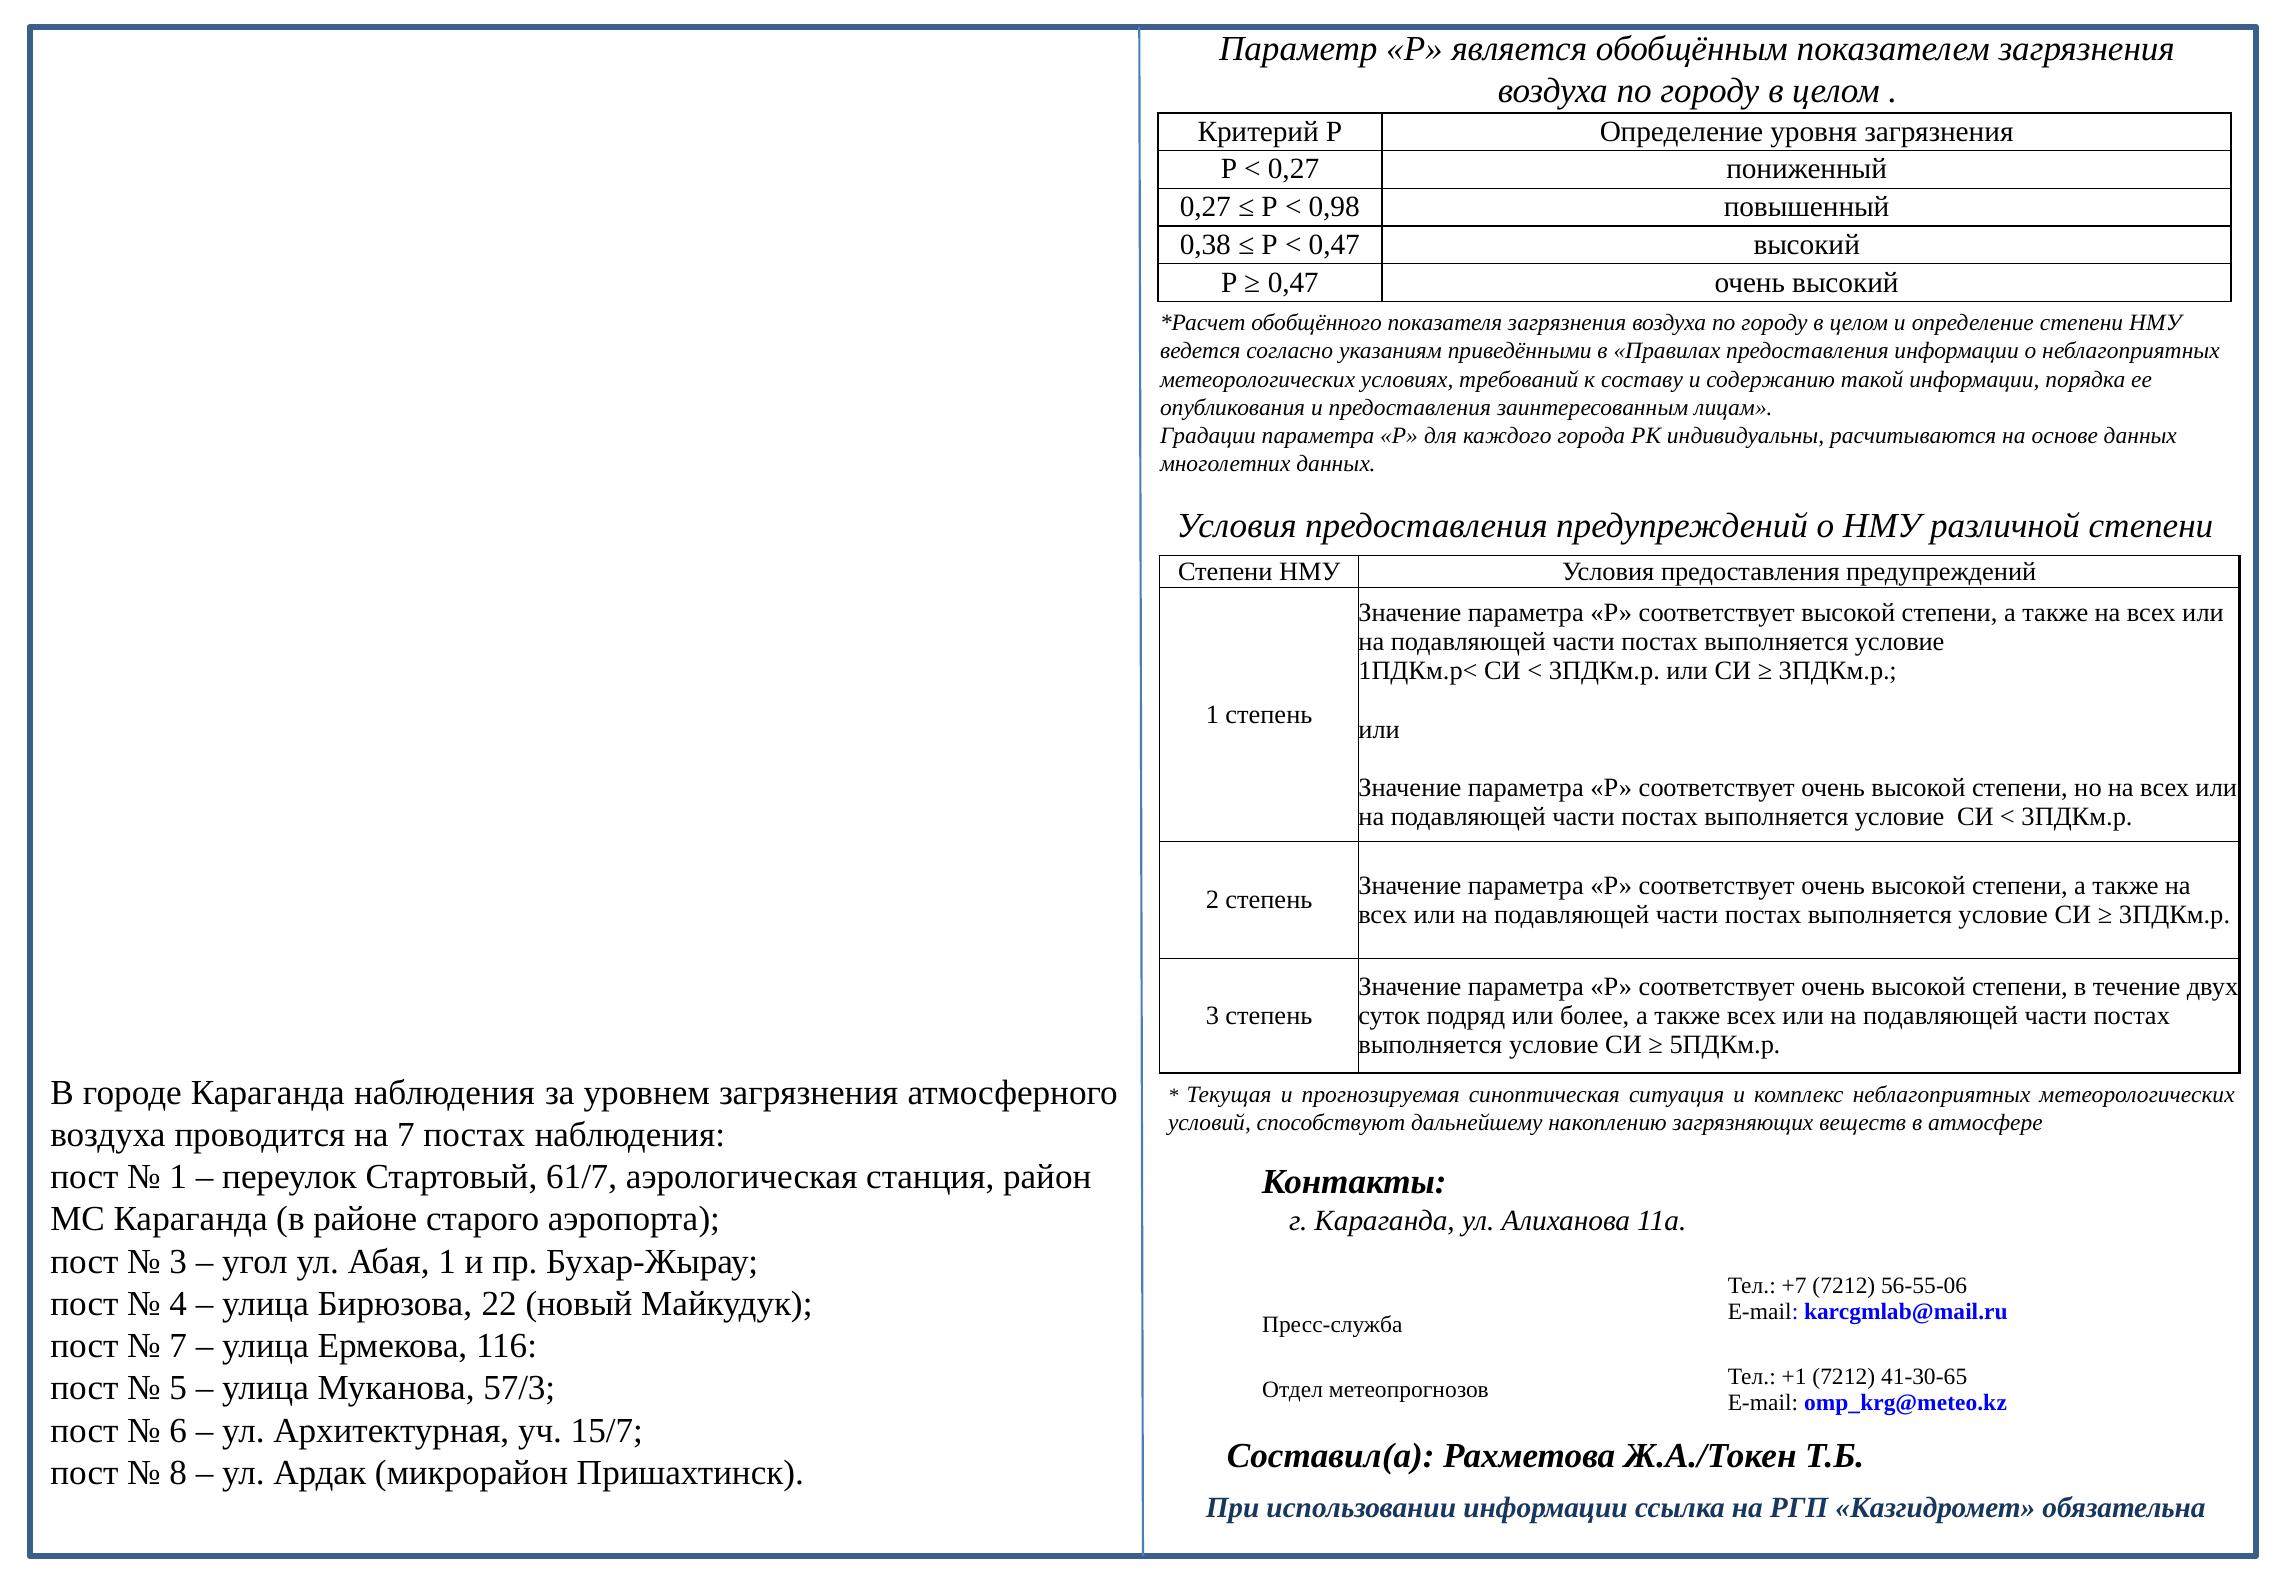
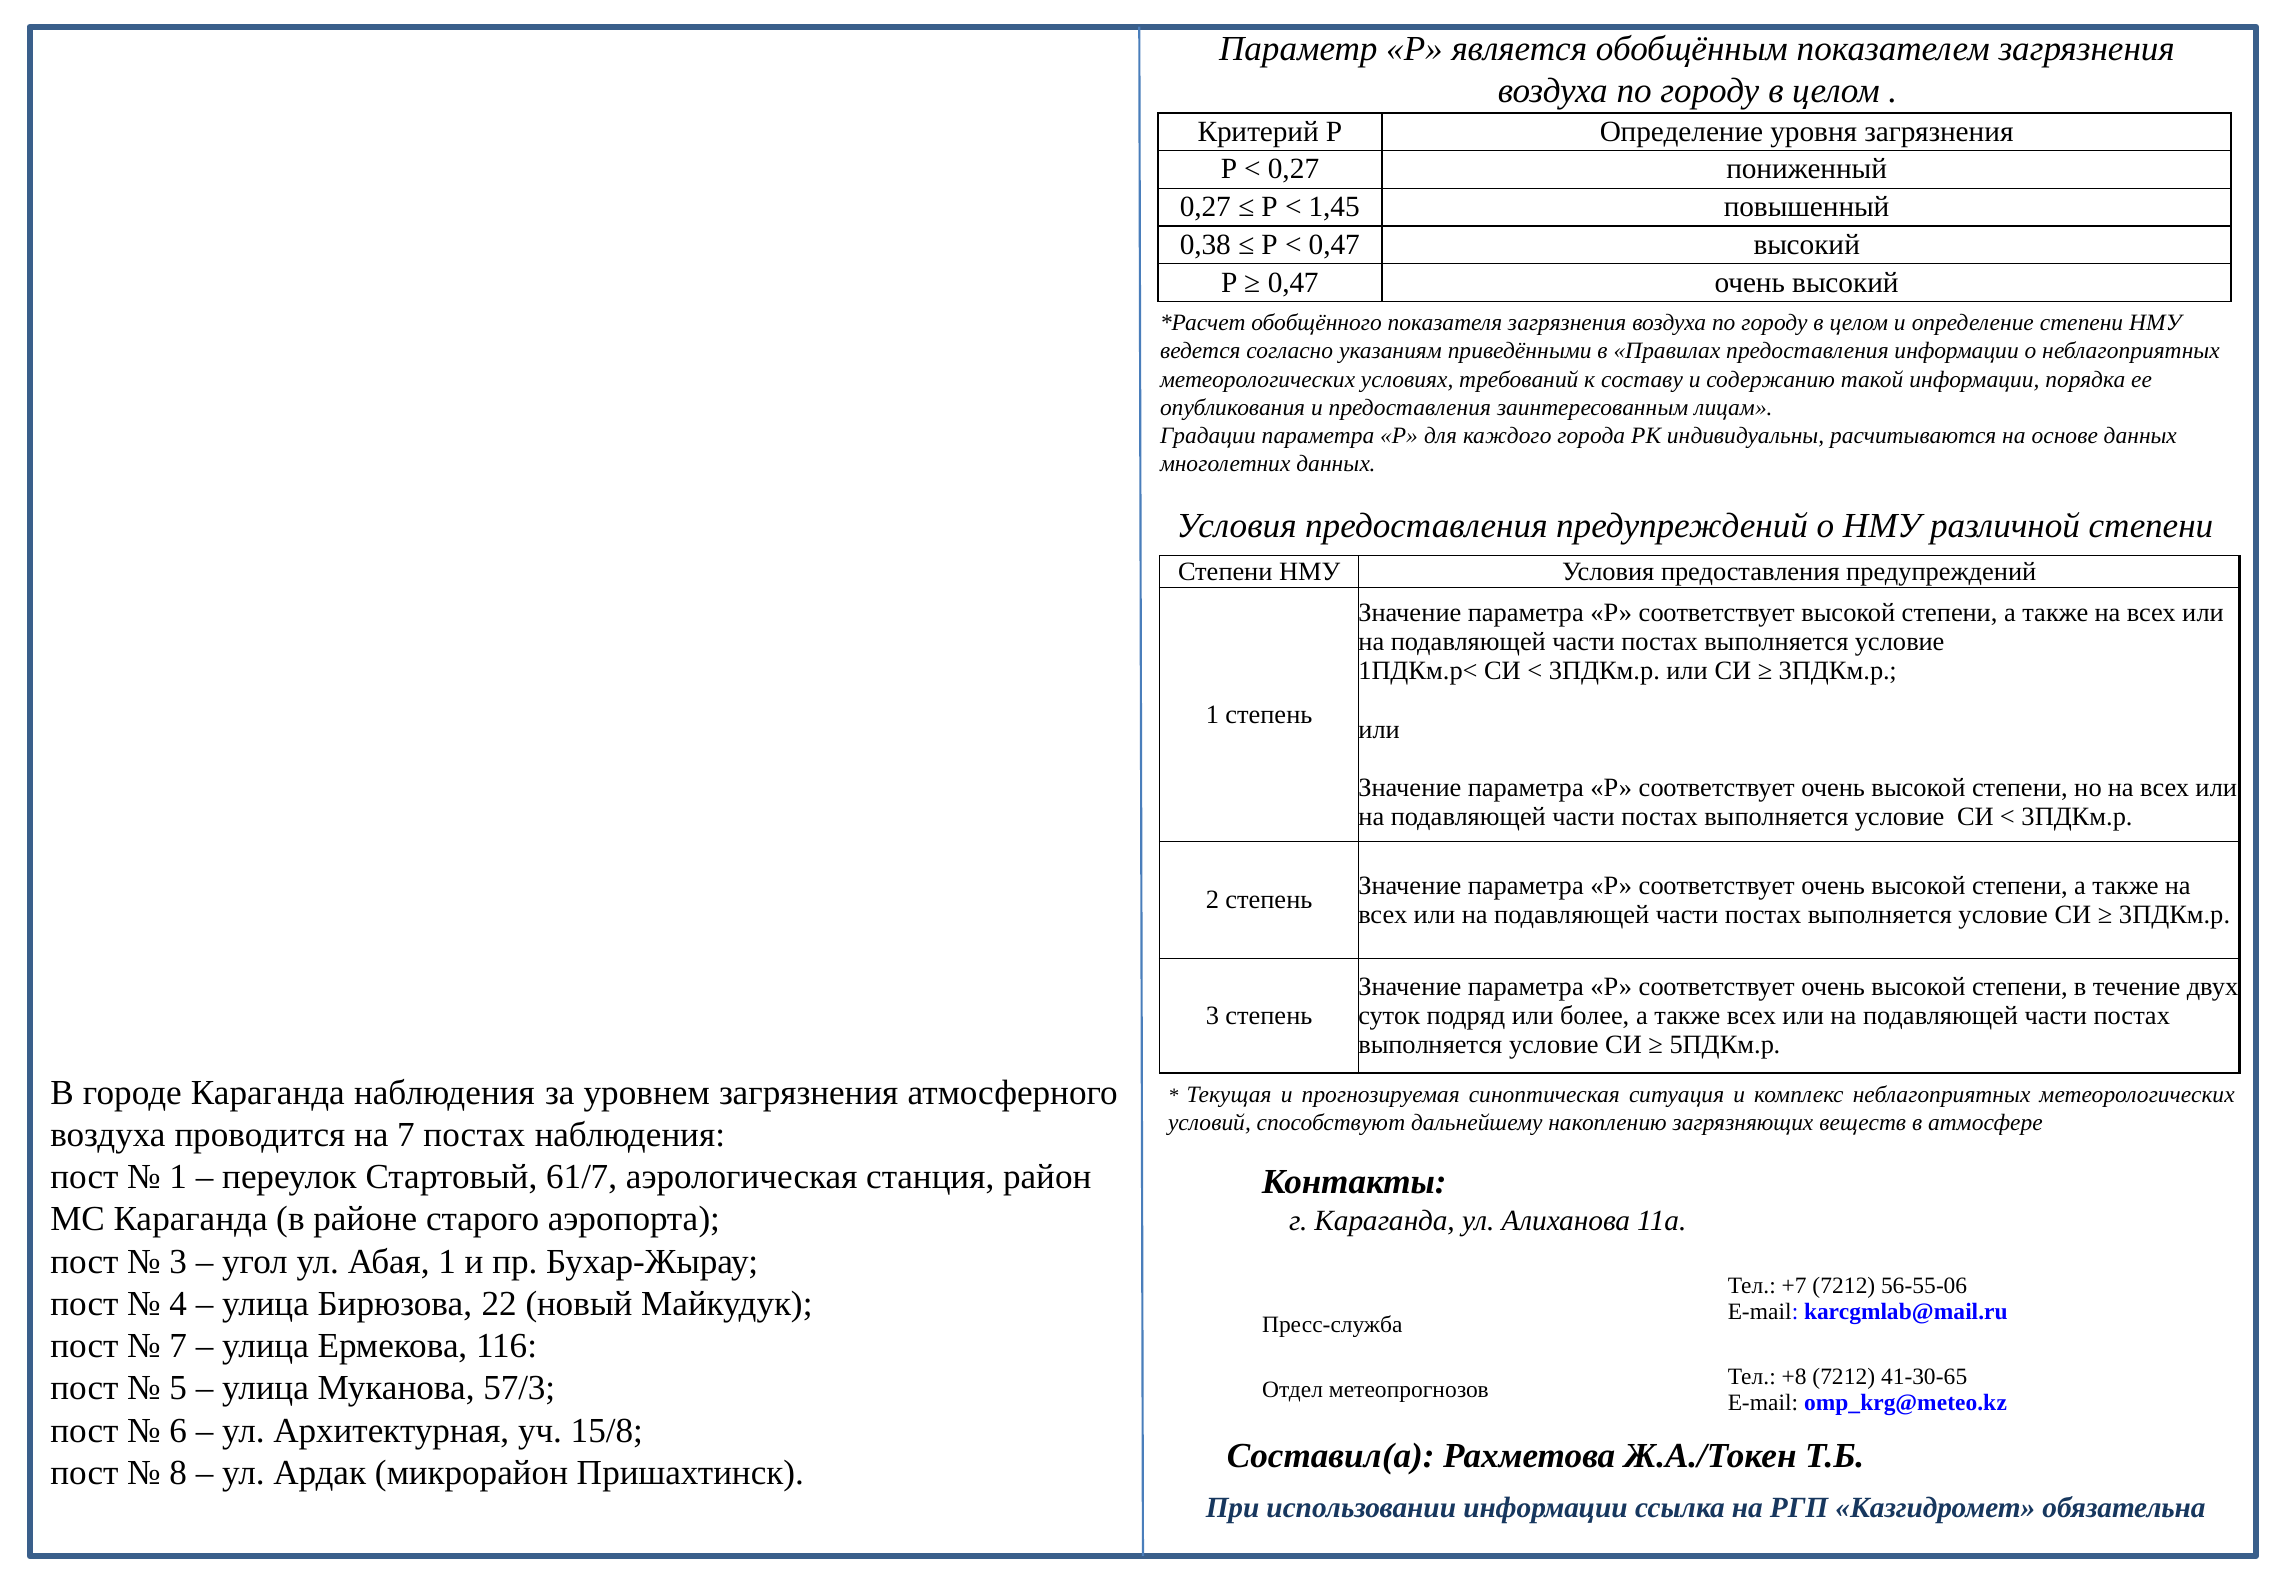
0,98: 0,98 -> 1,45
+1: +1 -> +8
15/7: 15/7 -> 15/8
